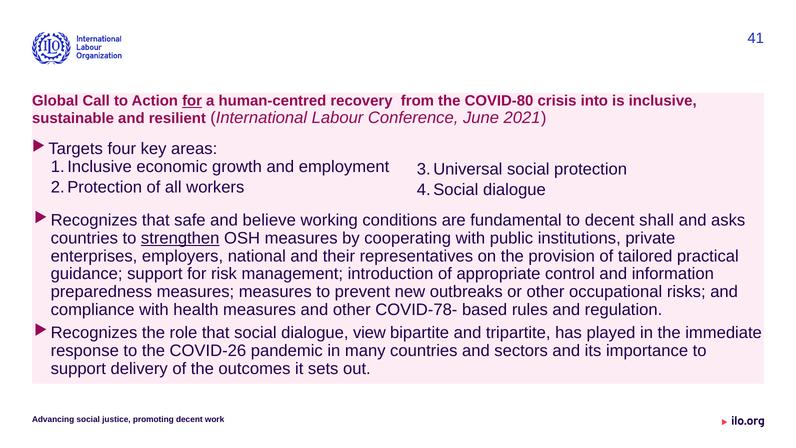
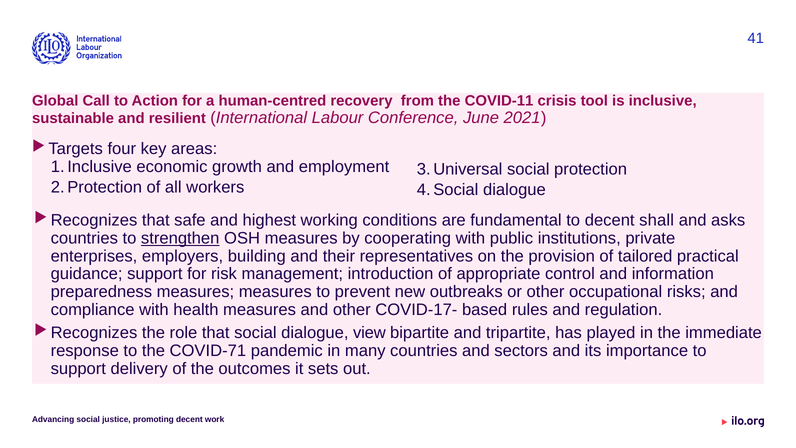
for at (192, 101) underline: present -> none
COVID-80: COVID-80 -> COVID-11
into: into -> tool
believe: believe -> highest
national: national -> building
COVID-78-: COVID-78- -> COVID-17-
COVID-26: COVID-26 -> COVID-71
